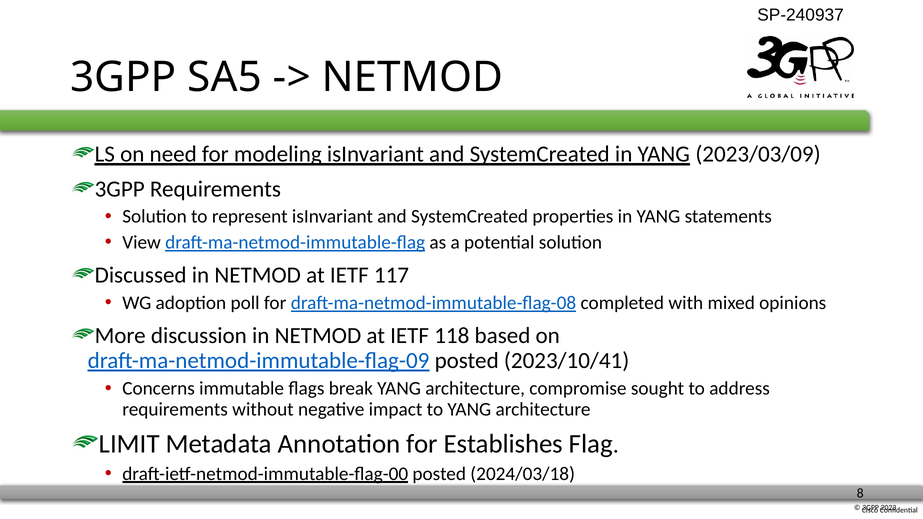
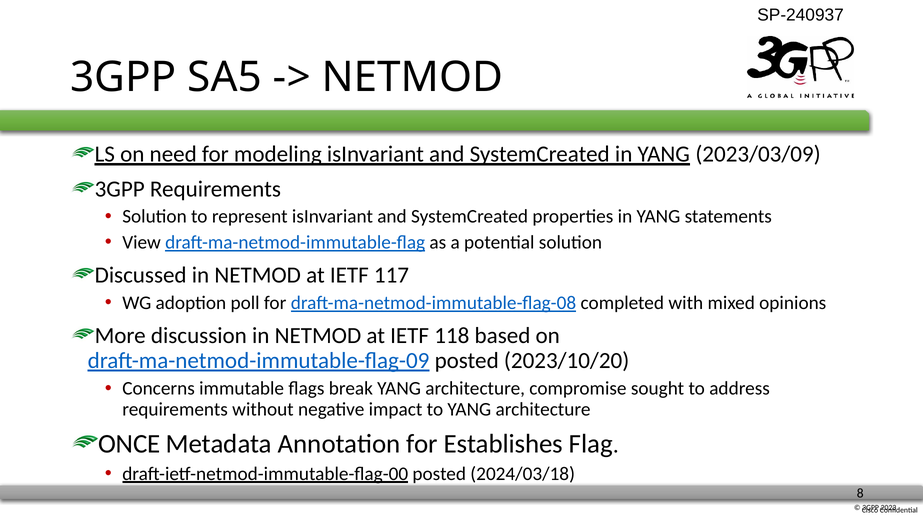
2023/10/41: 2023/10/41 -> 2023/10/20
LIMIT: LIMIT -> ONCE
